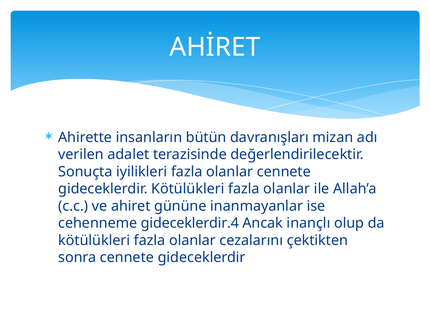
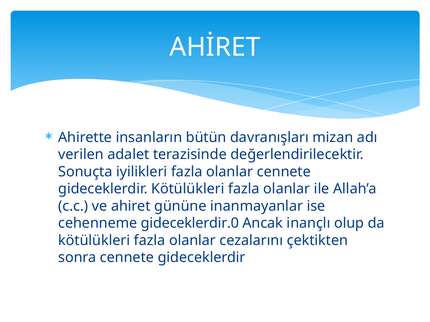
gideceklerdir.4: gideceklerdir.4 -> gideceklerdir.0
